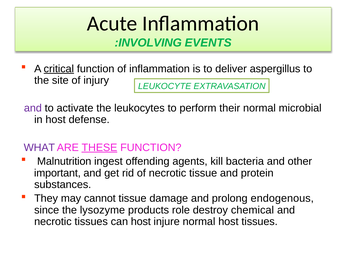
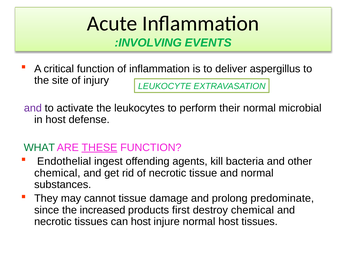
critical underline: present -> none
WHAT colour: purple -> green
Malnutrition: Malnutrition -> Endothelial
important at (57, 173): important -> chemical
and protein: protein -> normal
endogenous: endogenous -> predominate
lysozyme: lysozyme -> increased
role: role -> first
